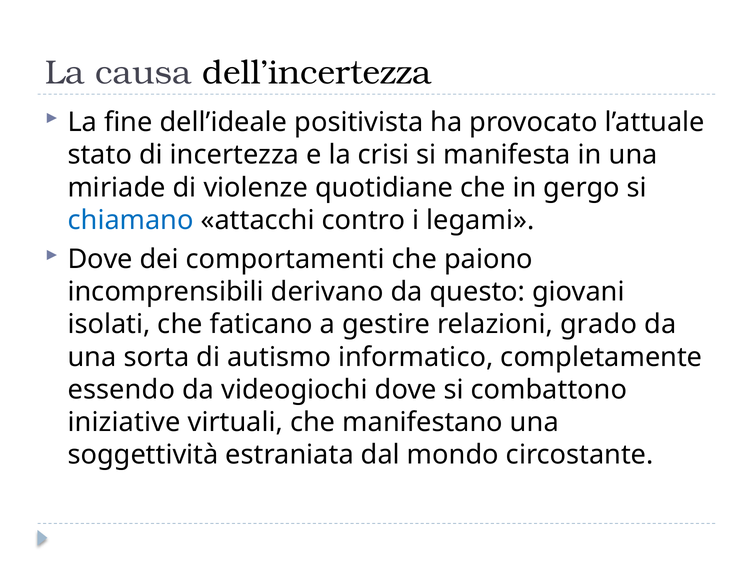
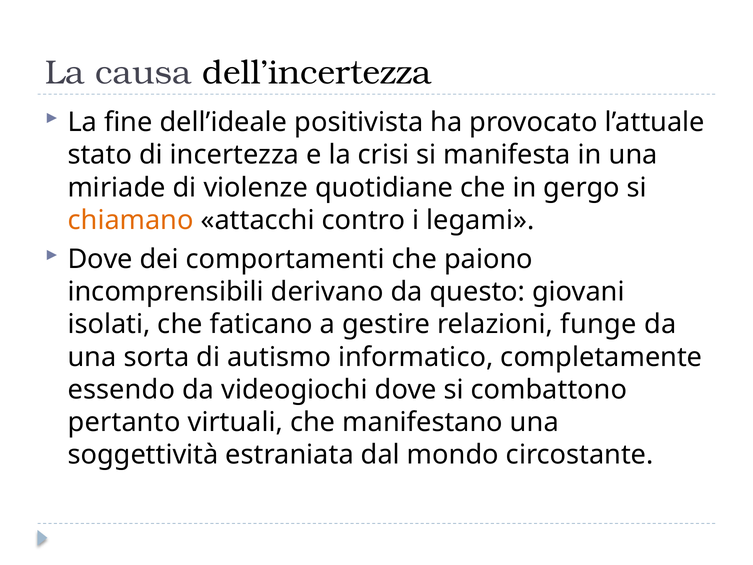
chiamano colour: blue -> orange
grado: grado -> funge
iniziative: iniziative -> pertanto
